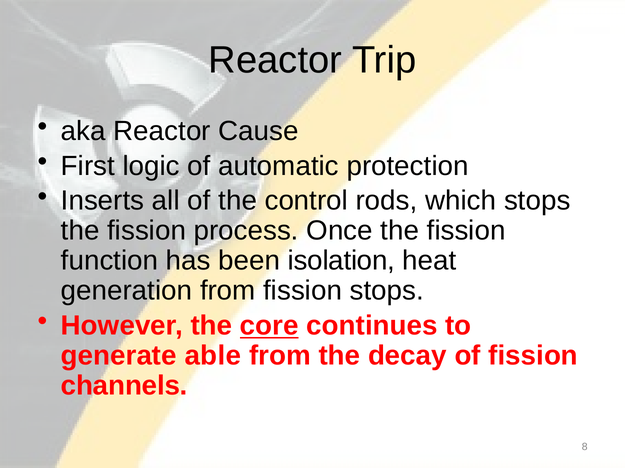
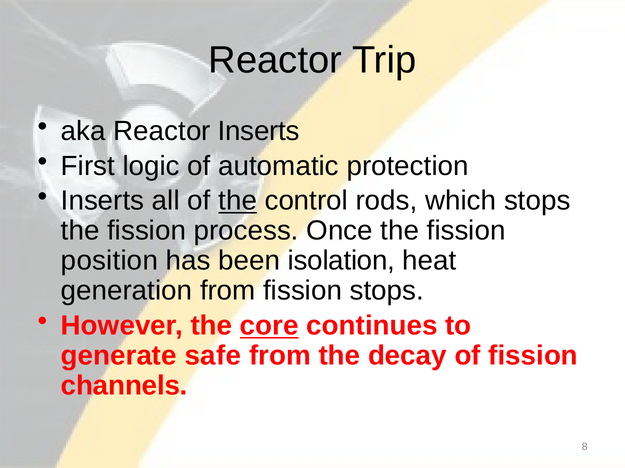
Reactor Cause: Cause -> Inserts
the at (238, 201) underline: none -> present
function: function -> position
able: able -> safe
